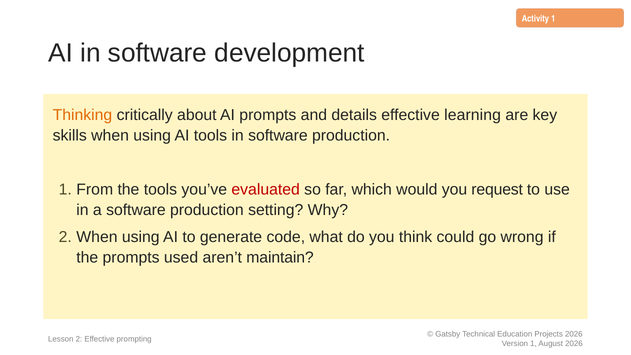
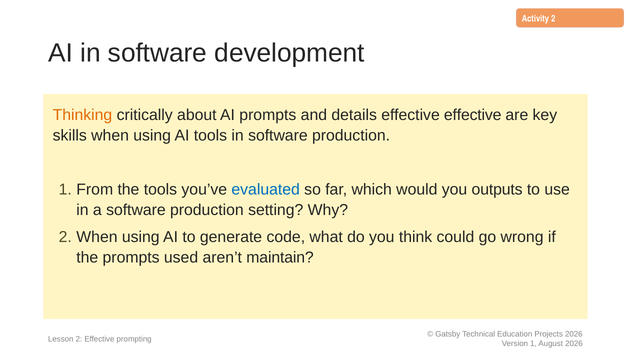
Activity 1: 1 -> 2
effective learning: learning -> effective
evaluated colour: red -> blue
request: request -> outputs
